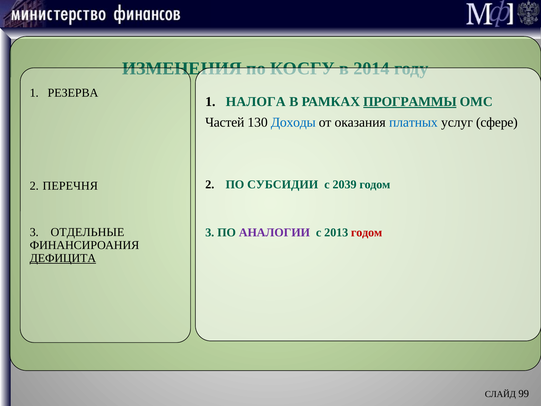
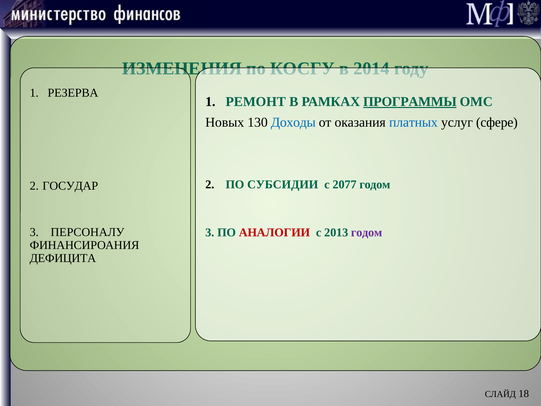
НАЛОГА: НАЛОГА -> РЕМОНТ
Частей: Частей -> Новых
2039: 2039 -> 2077
ПЕРЕЧНЯ: ПЕРЕЧНЯ -> ГОСУДАР
ОТДЕЛЬНЫЕ: ОТДЕЛЬНЫЕ -> ПЕРСОНАЛУ
АНАЛОГИИ colour: purple -> red
годом at (367, 232) colour: red -> purple
ДЕФИЦИТА underline: present -> none
99: 99 -> 18
